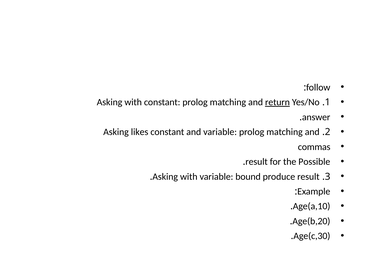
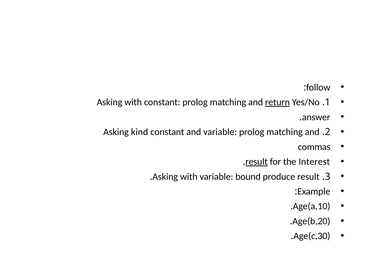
likes: likes -> kind
result at (257, 161) underline: none -> present
Possible: Possible -> Interest
